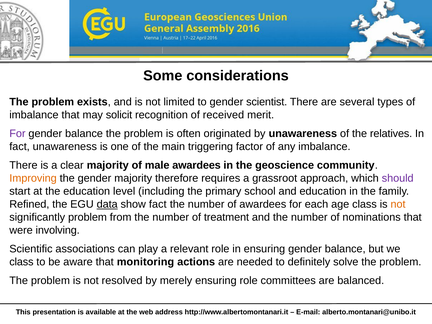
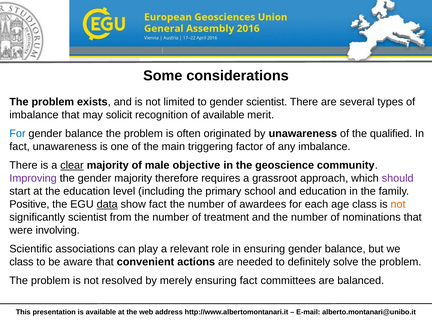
of received: received -> available
For at (17, 134) colour: purple -> blue
relatives: relatives -> qualified
clear underline: none -> present
male awardees: awardees -> objective
Improving colour: orange -> purple
Refined: Refined -> Positive
significantly problem: problem -> scientist
monitoring: monitoring -> convenient
ensuring role: role -> fact
